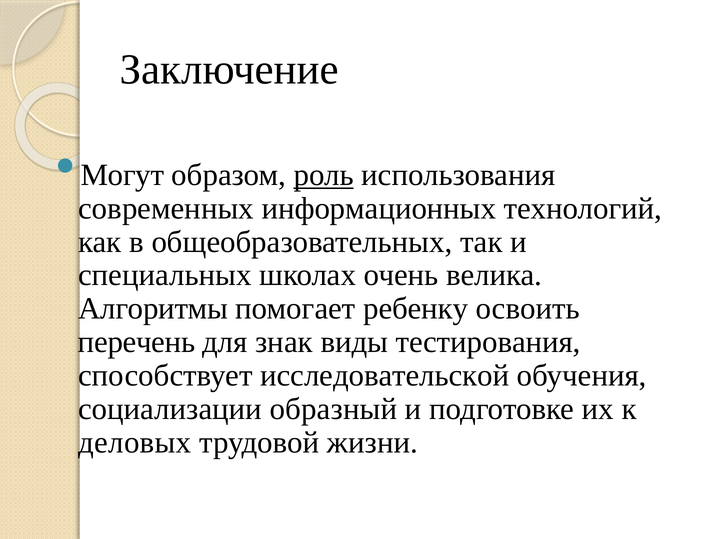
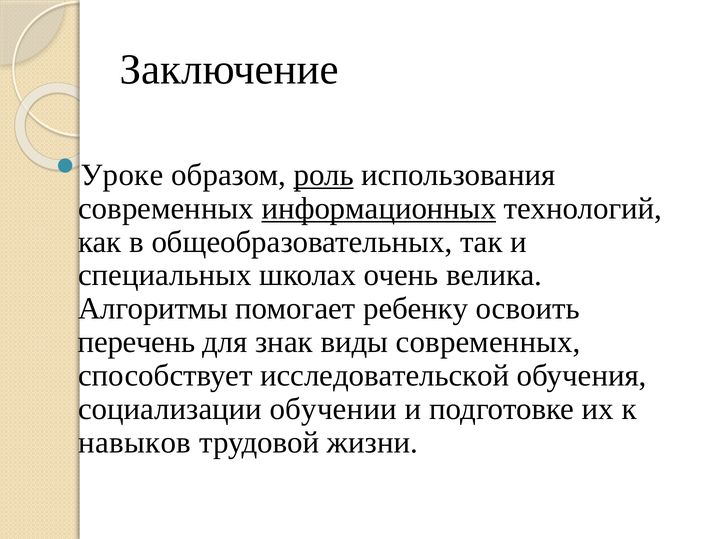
Могут: Могут -> Уроке
информационных underline: none -> present
виды тестирования: тестирования -> современных
образный: образный -> обучении
деловых: деловых -> навыков
